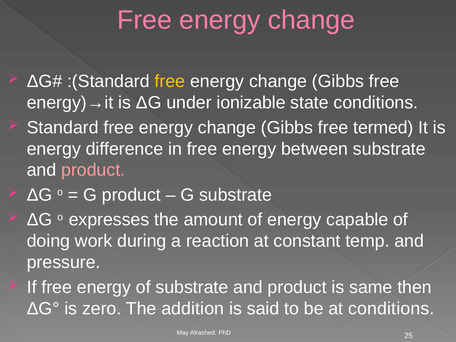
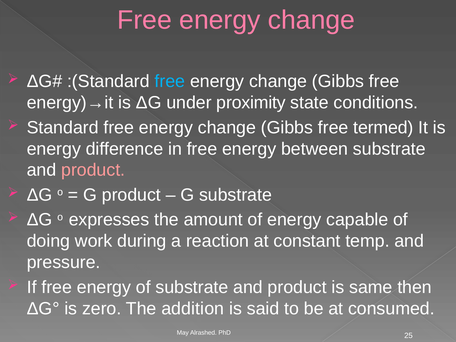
free at (170, 81) colour: yellow -> light blue
ionizable: ionizable -> proximity
at conditions: conditions -> consumed
